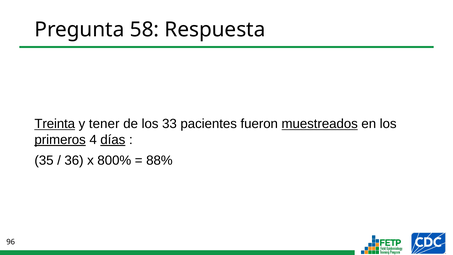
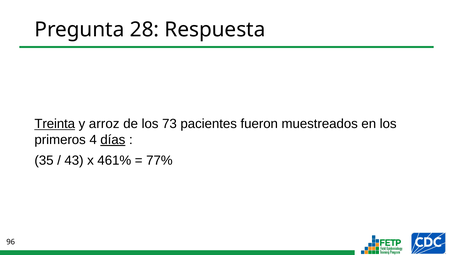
58: 58 -> 28
tener: tener -> arroz
33: 33 -> 73
muestreados underline: present -> none
primeros underline: present -> none
36: 36 -> 43
800%: 800% -> 461%
88%: 88% -> 77%
